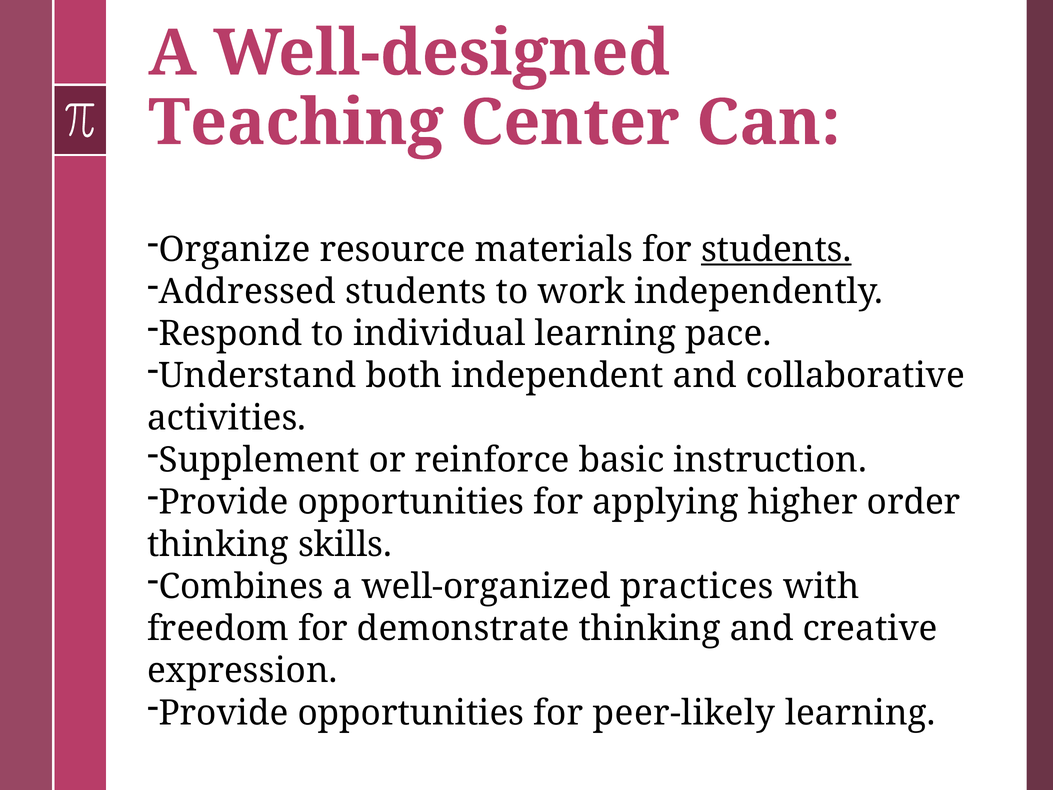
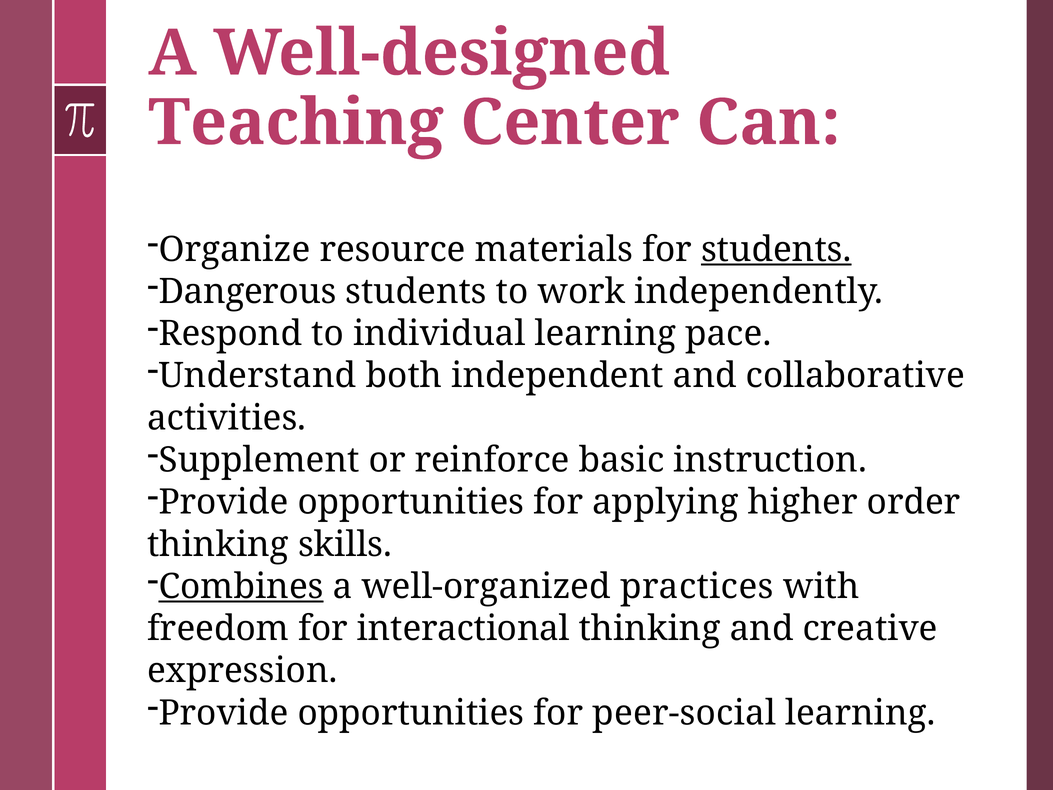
Addressed: Addressed -> Dangerous
Combines underline: none -> present
demonstrate: demonstrate -> interactional
peer-likely: peer-likely -> peer-social
